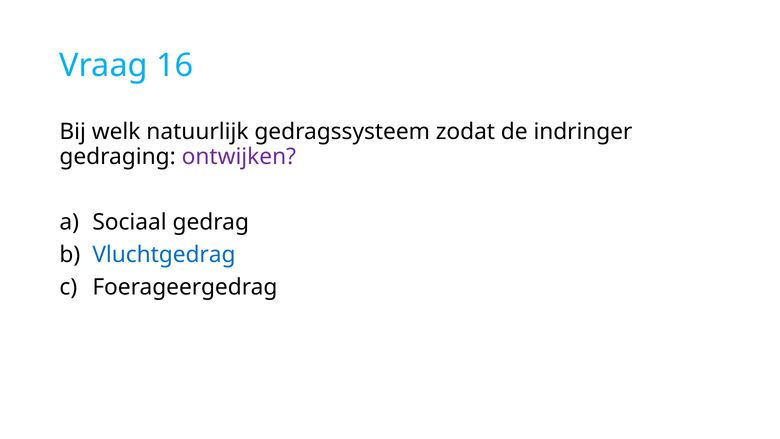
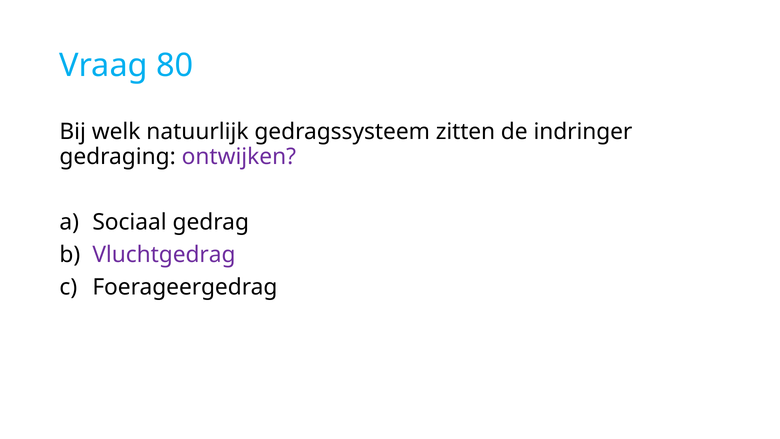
16: 16 -> 80
zodat: zodat -> zitten
Vluchtgedrag colour: blue -> purple
